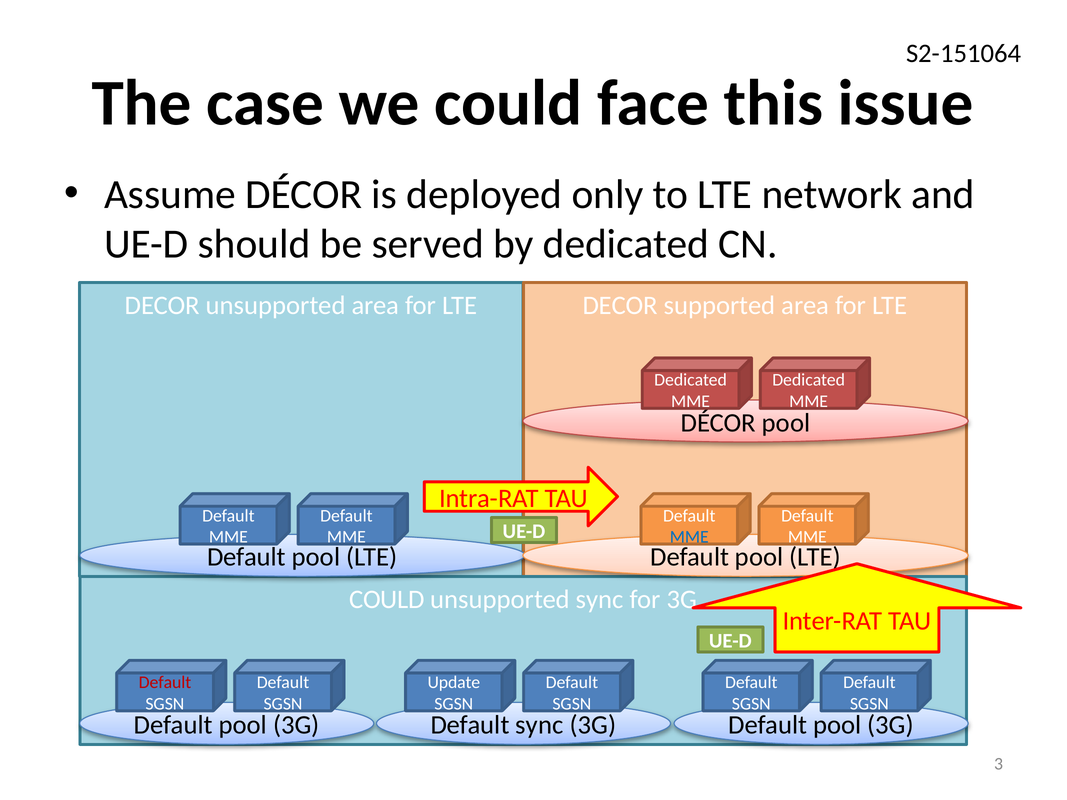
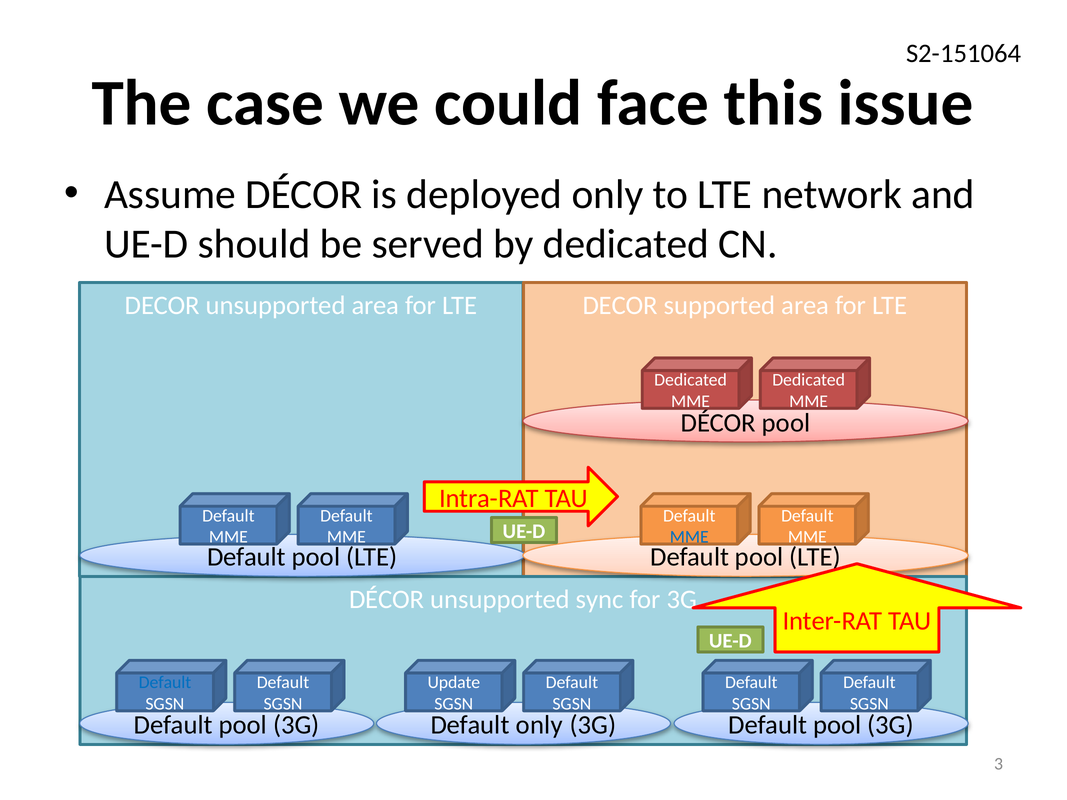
COULD at (387, 600): COULD -> DÉCOR
Default at (165, 683) colour: red -> blue
Default sync: sync -> only
